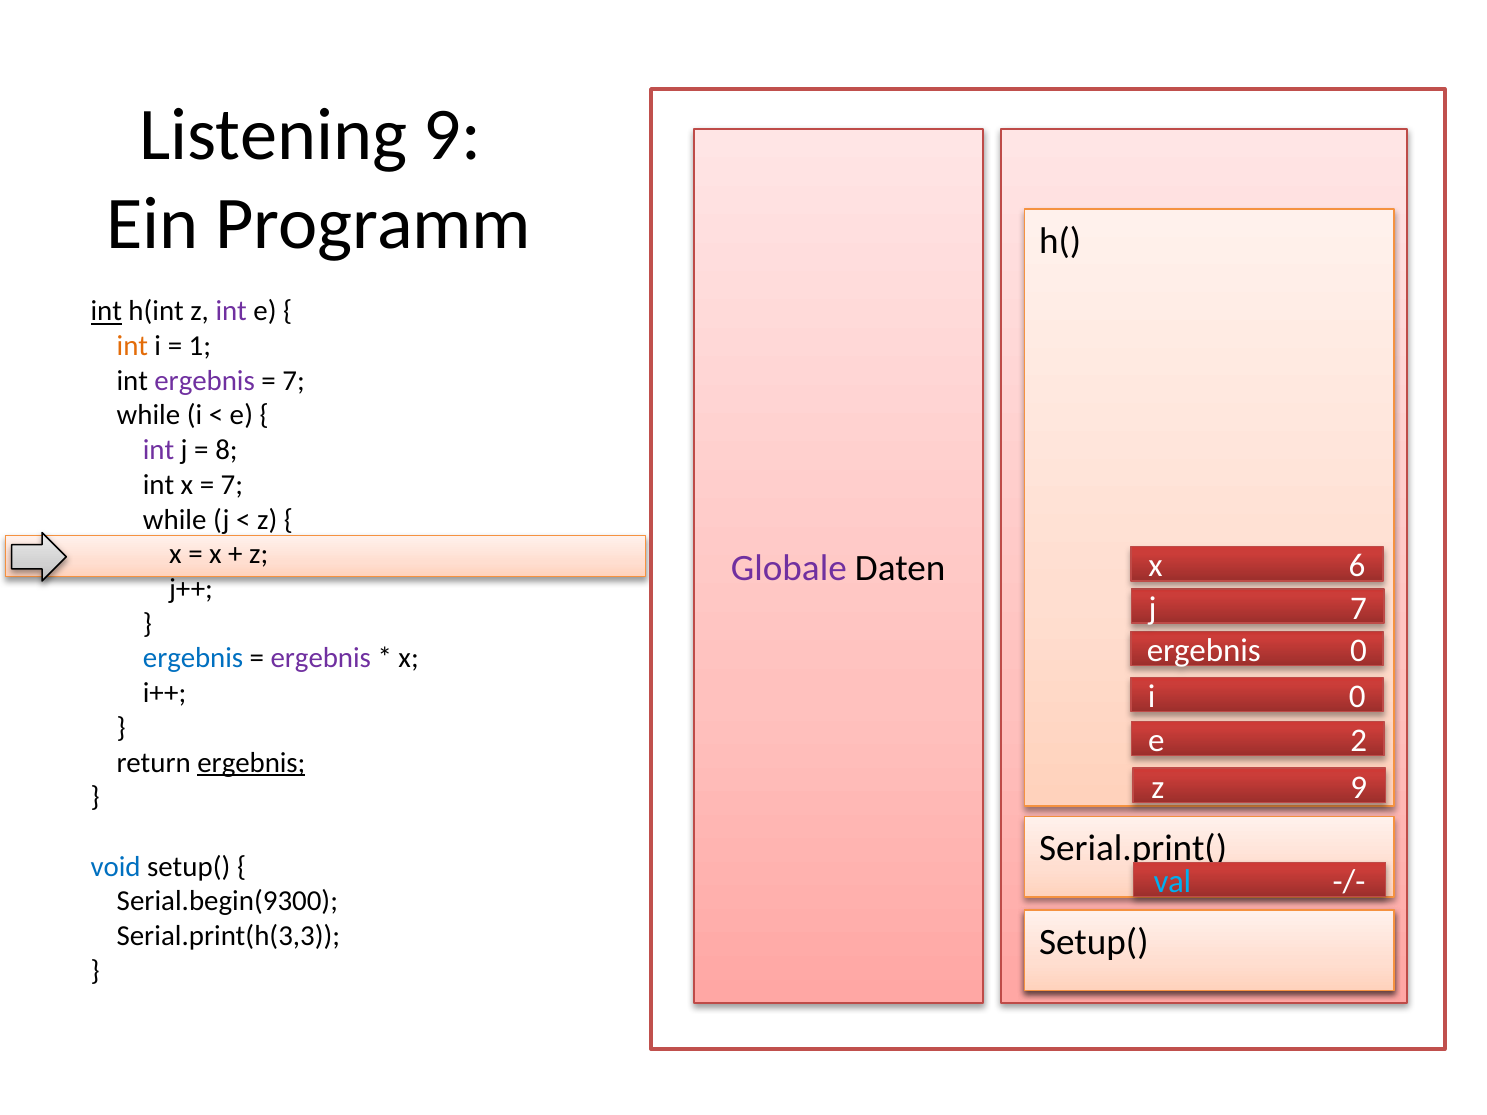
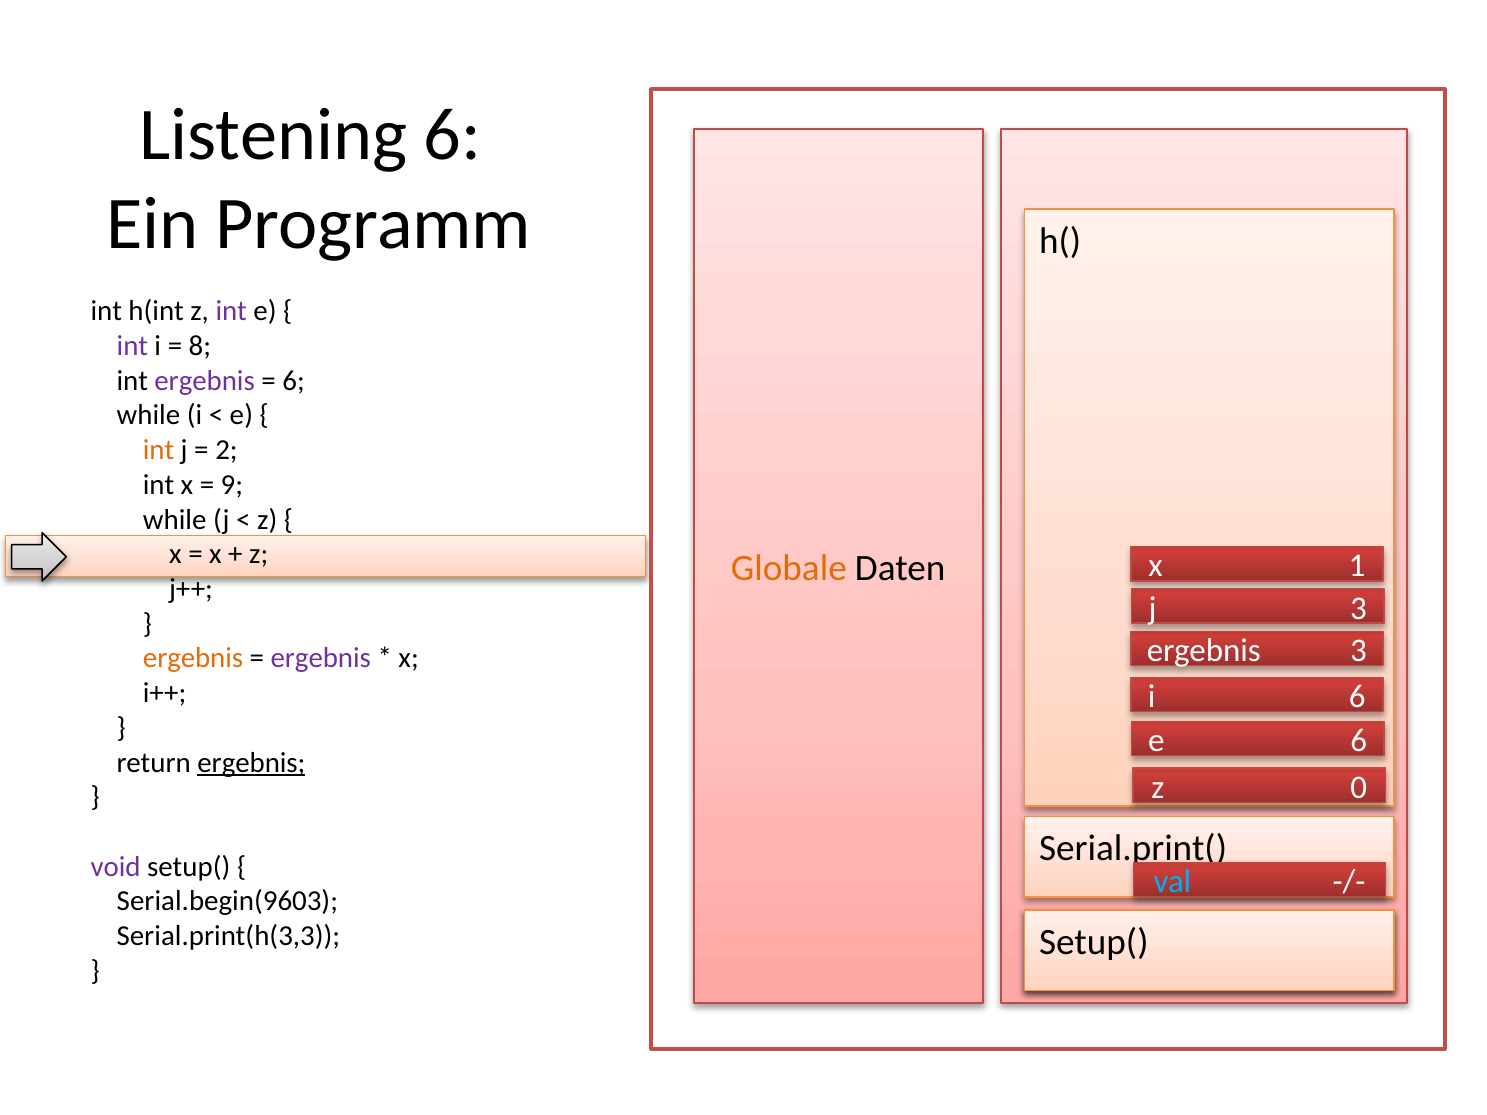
Listening 9: 9 -> 6
int at (106, 311) underline: present -> none
int at (132, 346) colour: orange -> purple
1: 1 -> 8
7 at (294, 381): 7 -> 6
int at (159, 450) colour: purple -> orange
8: 8 -> 2
7 at (232, 485): 7 -> 9
6: 6 -> 1
Globale at (789, 569) colour: purple -> orange
j 7: 7 -> 3
0 at (1358, 651): 0 -> 3
ergebnis at (193, 659) colour: blue -> orange
i 0: 0 -> 6
e 2: 2 -> 6
z 9: 9 -> 0
void colour: blue -> purple
Serial.begin(9300: Serial.begin(9300 -> Serial.begin(9603
